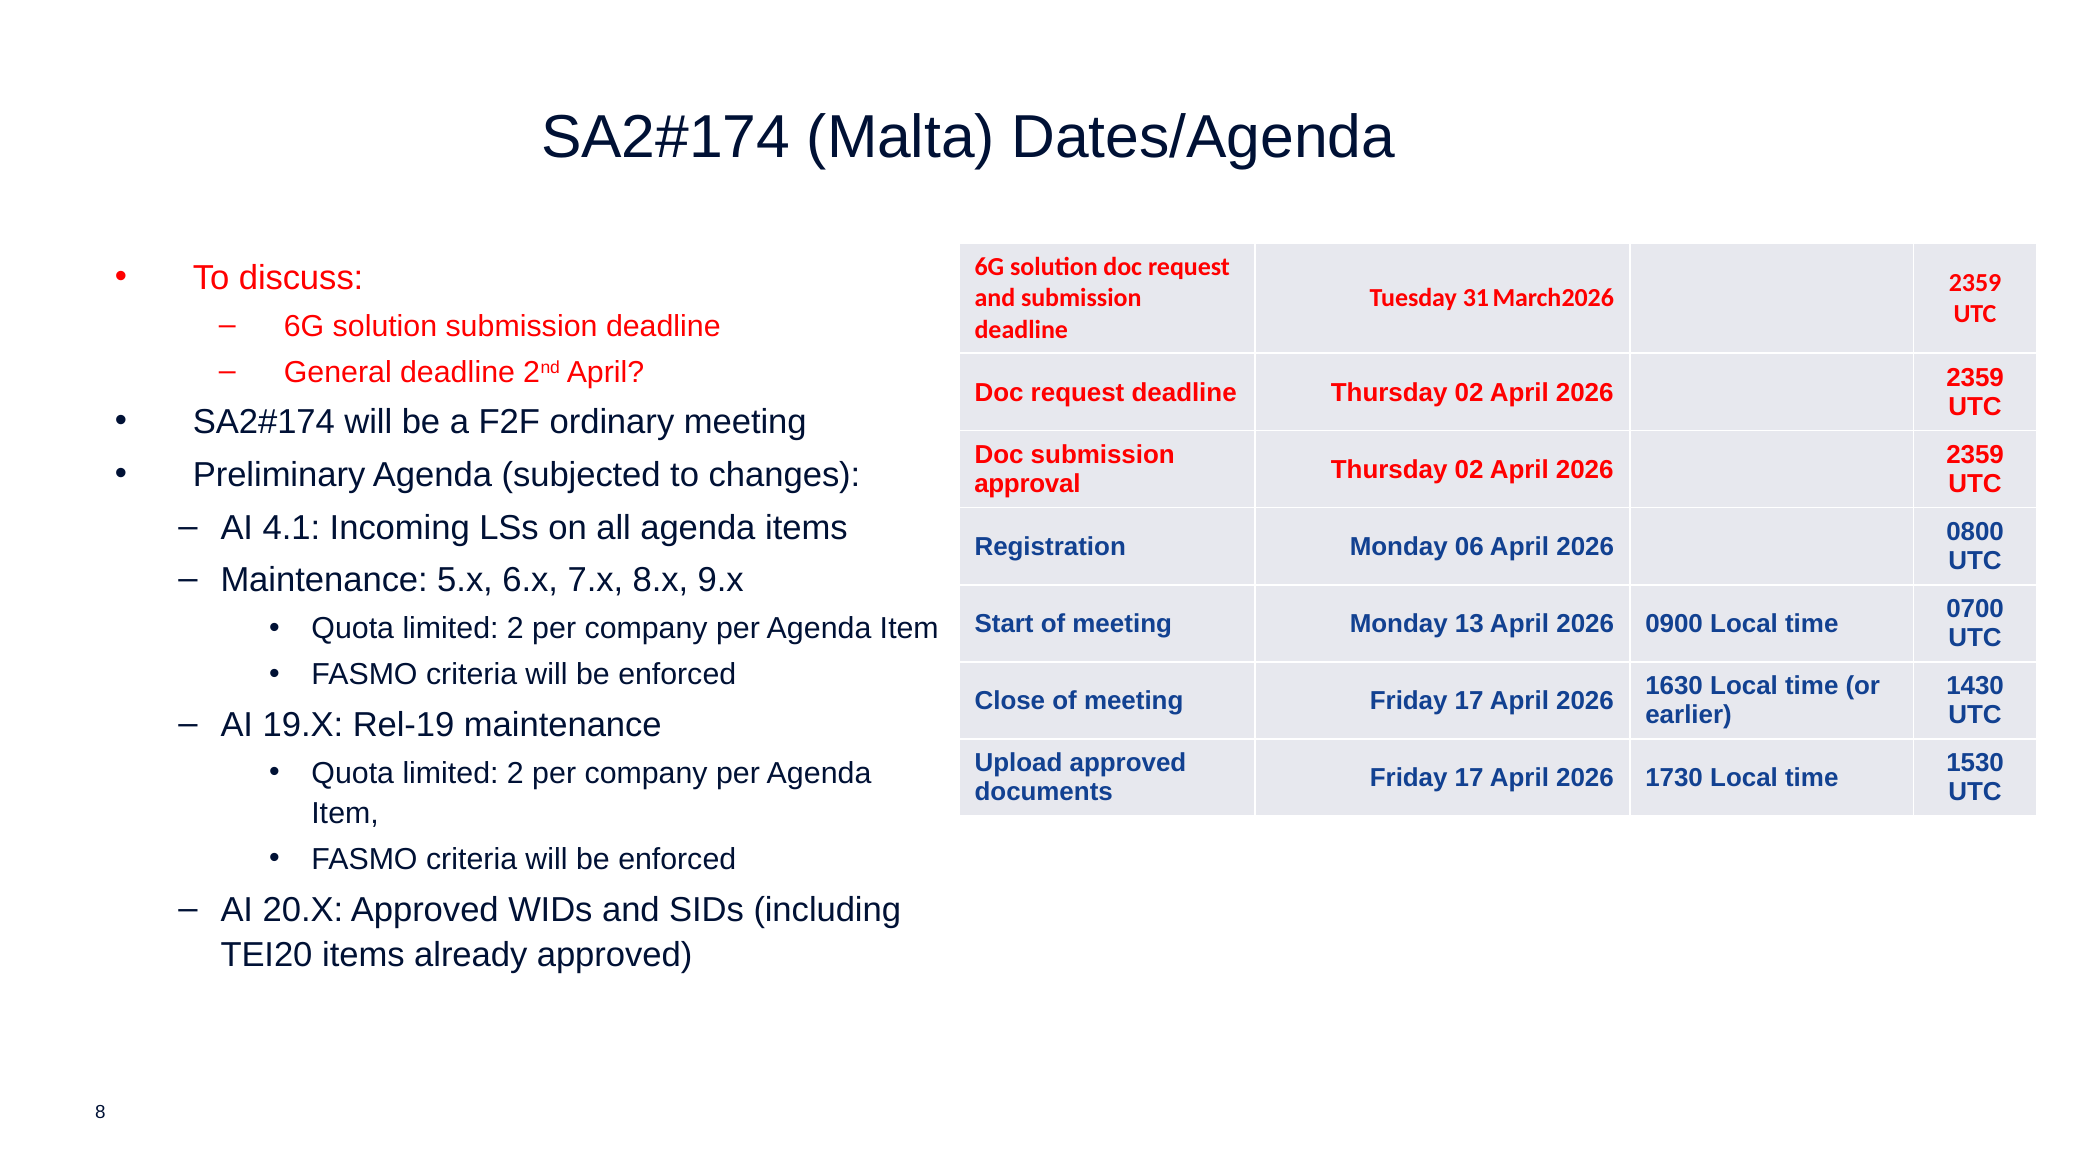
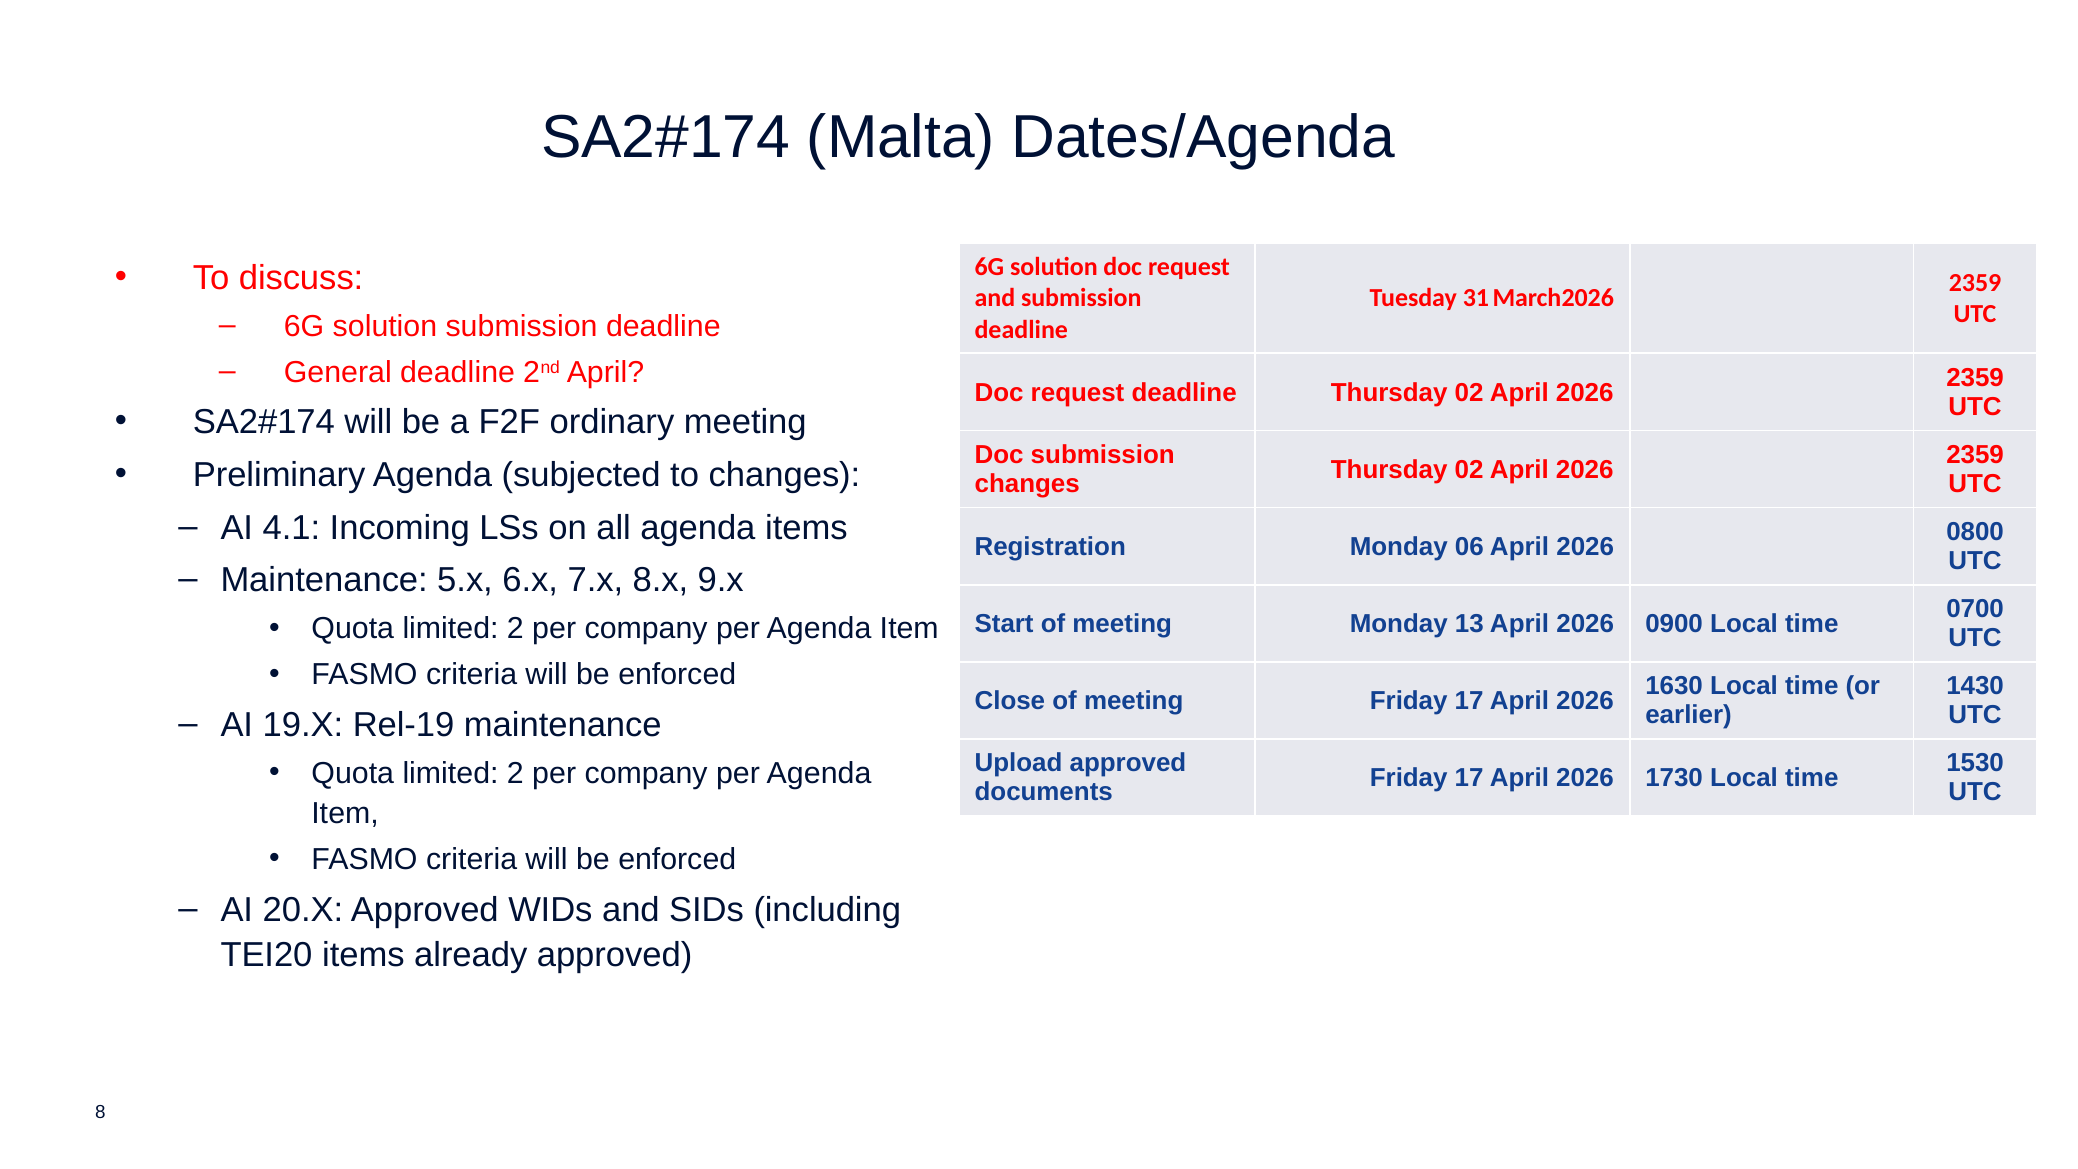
approval at (1027, 484): approval -> changes
